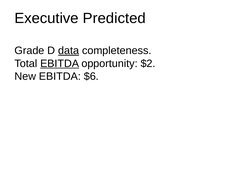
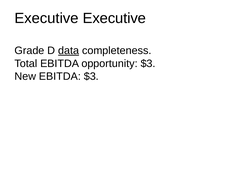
Executive Predicted: Predicted -> Executive
EBITDA at (60, 64) underline: present -> none
opportunity $2: $2 -> $3
EBITDA $6: $6 -> $3
